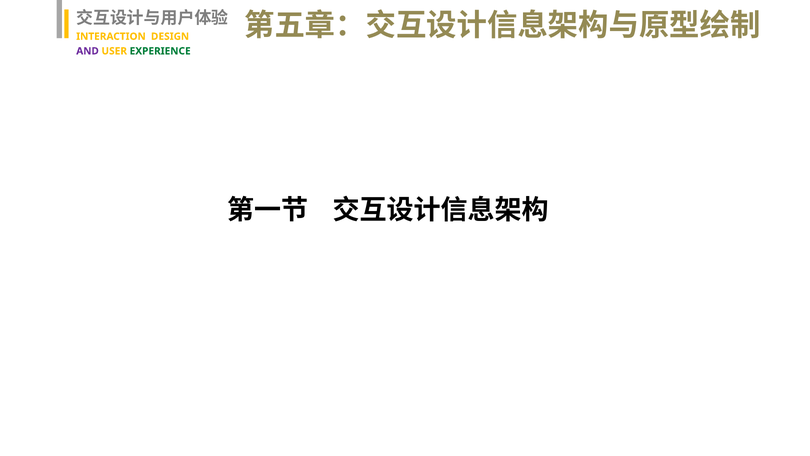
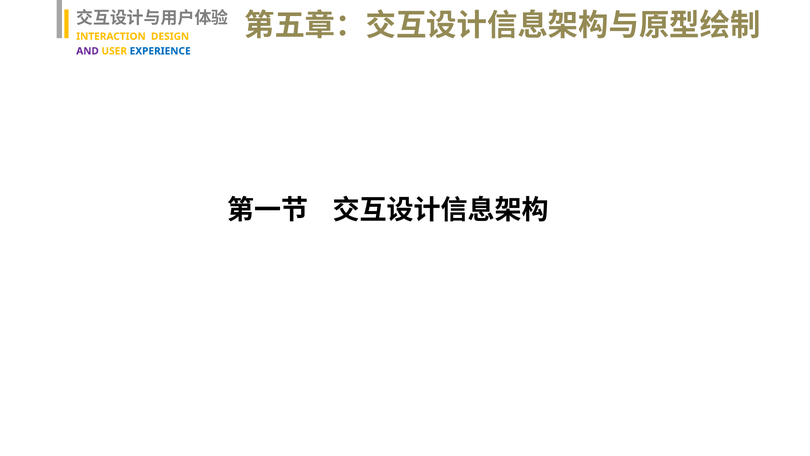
EXPERIENCE colour: green -> blue
